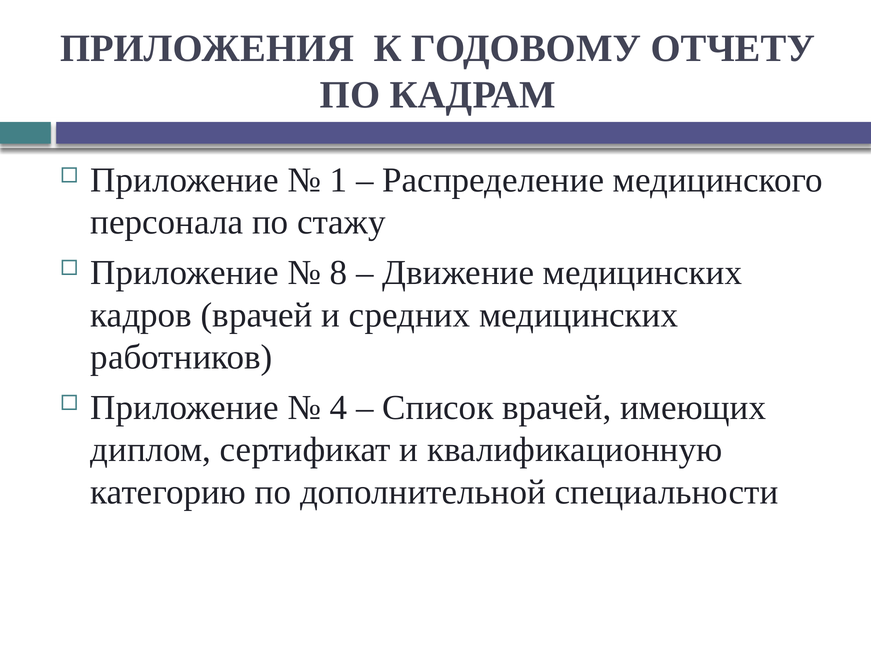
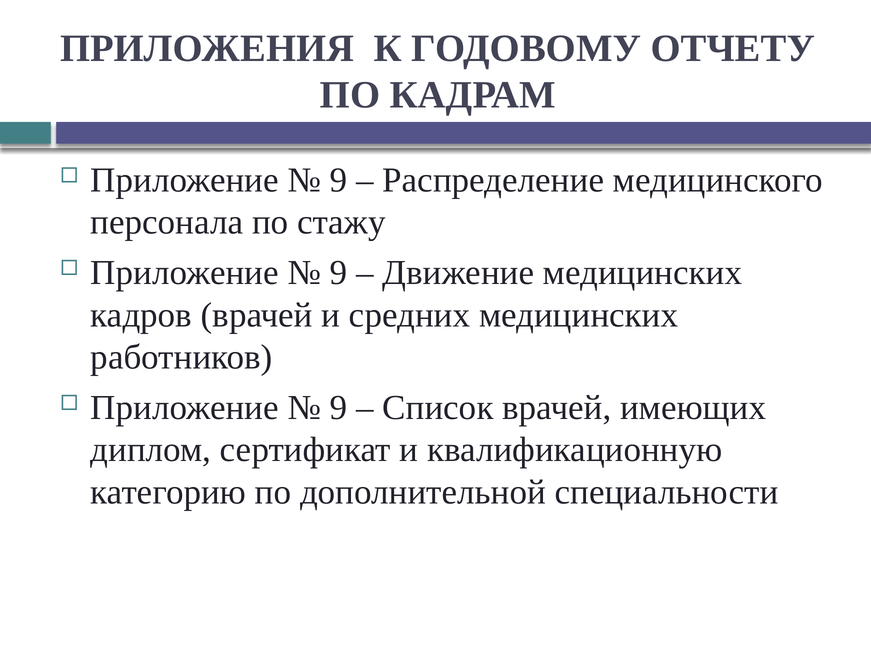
1 at (339, 180): 1 -> 9
8 at (339, 273): 8 -> 9
4 at (339, 408): 4 -> 9
